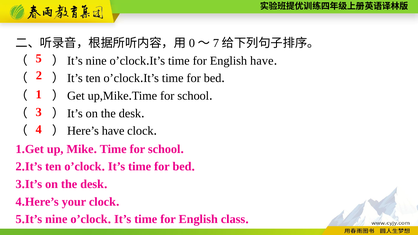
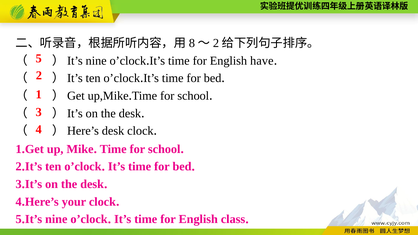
0: 0 -> 8
7 at (216, 43): 7 -> 2
have at (113, 131): have -> desk
